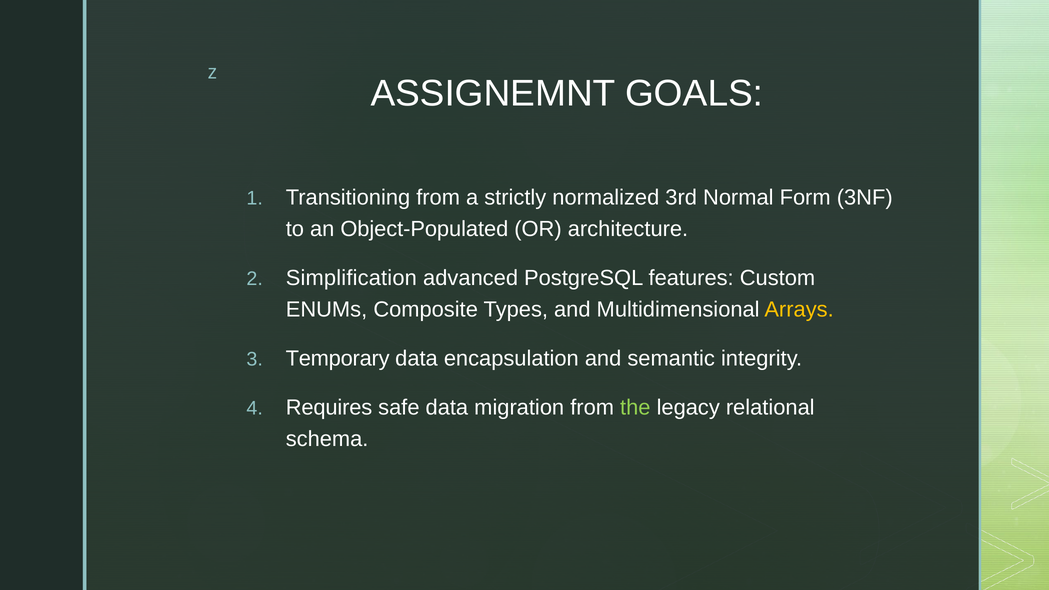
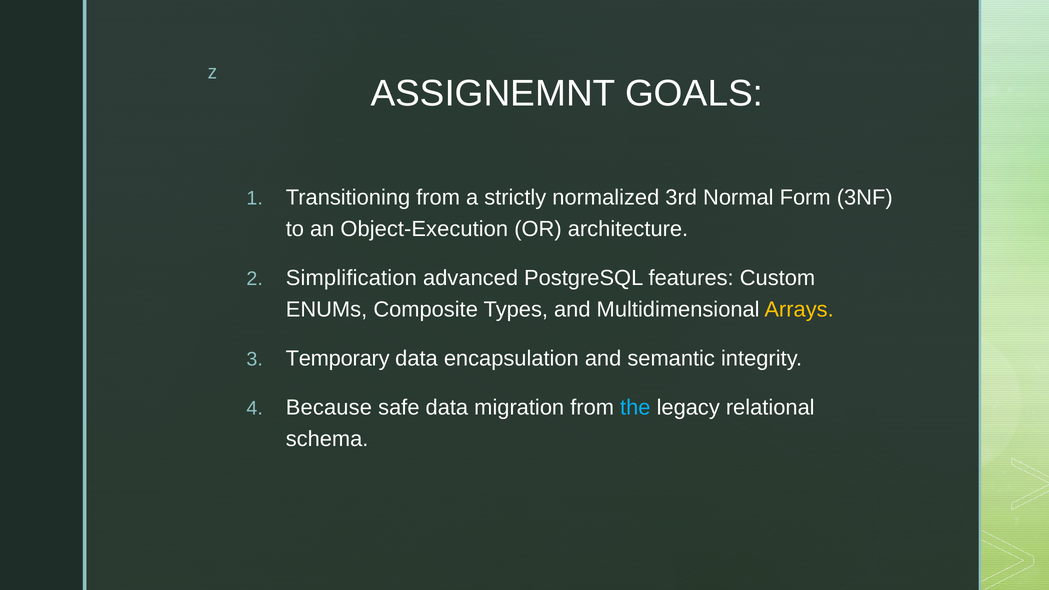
Object-Populated: Object-Populated -> Object-Execution
Requires: Requires -> Because
the colour: light green -> light blue
